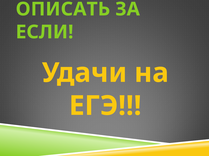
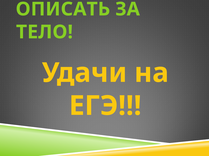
ЕСЛИ: ЕСЛИ -> ТЕЛО
